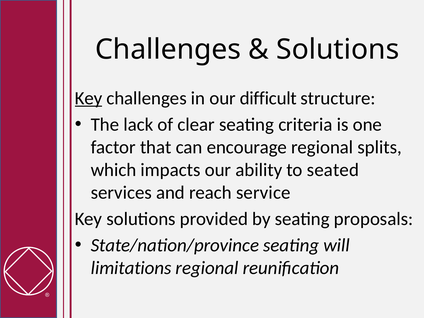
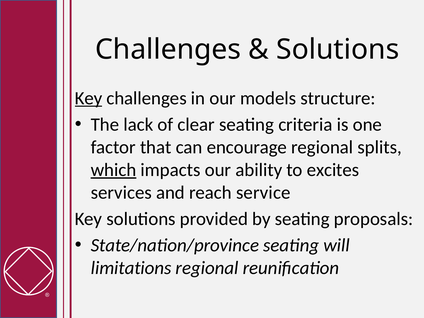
difficult: difficult -> models
which underline: none -> present
seated: seated -> excites
